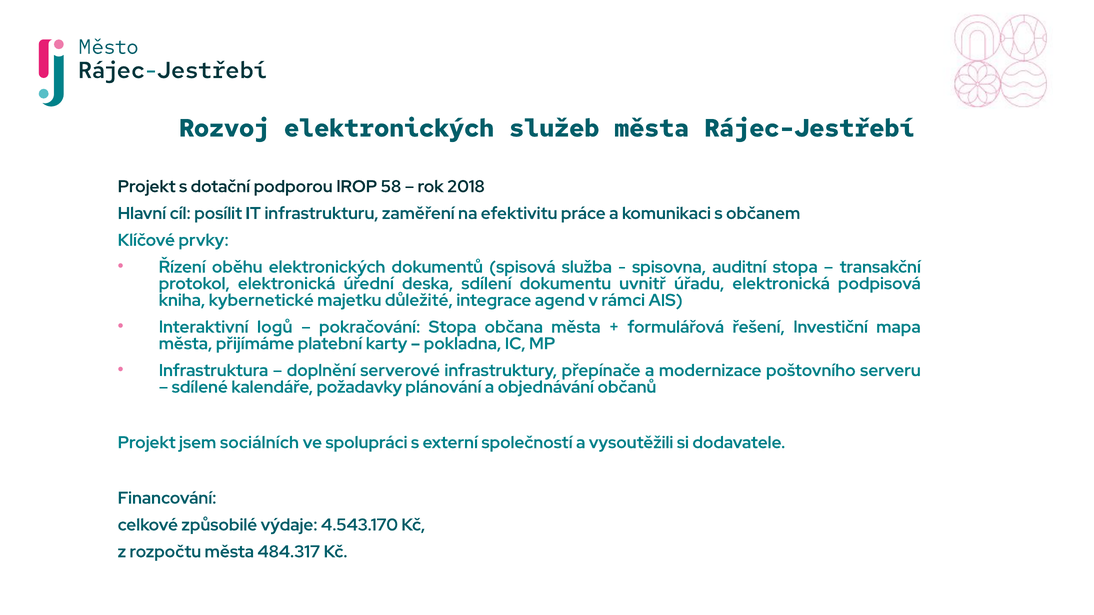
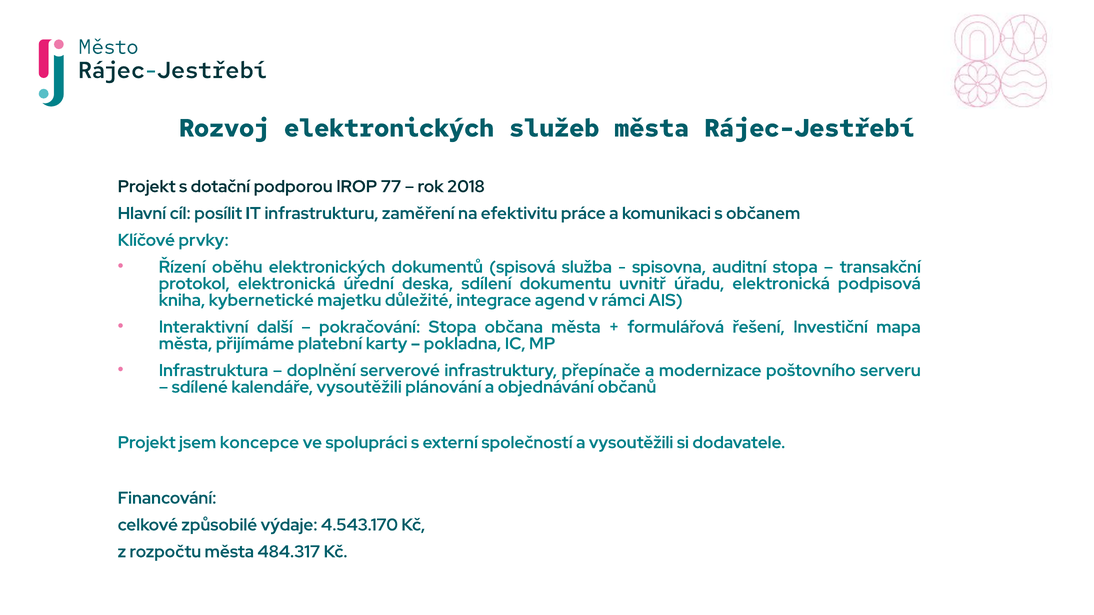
58: 58 -> 77
logů: logů -> další
kalendáře požadavky: požadavky -> vysoutěžili
sociálních: sociálních -> koncepce
